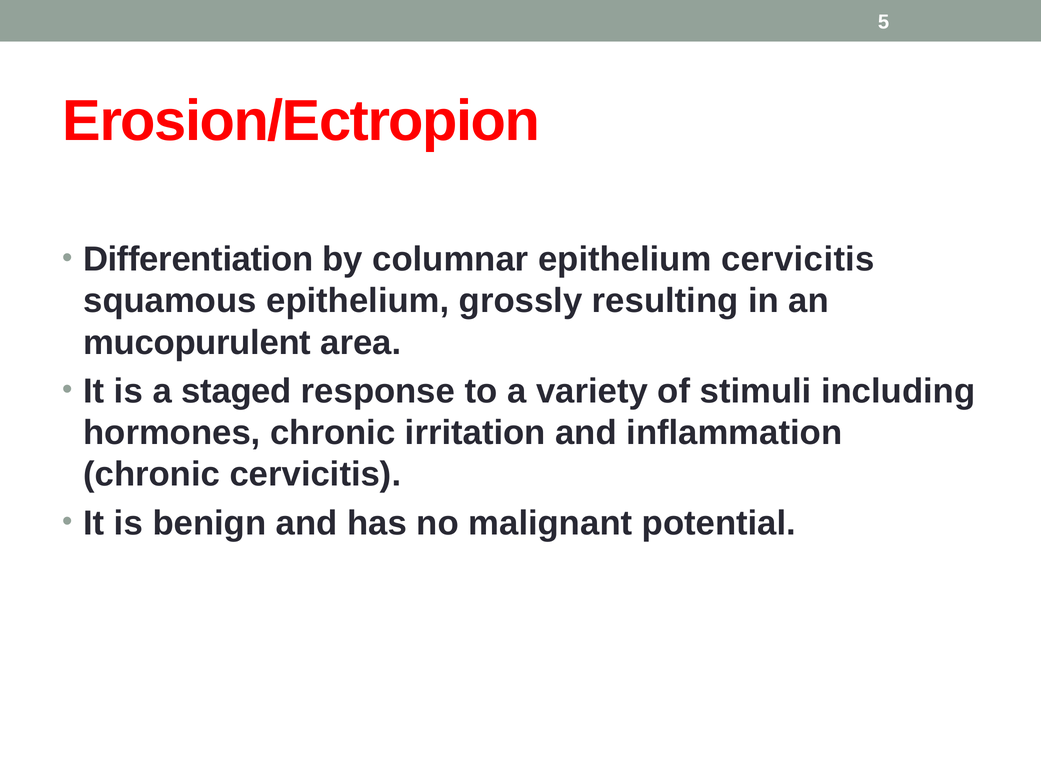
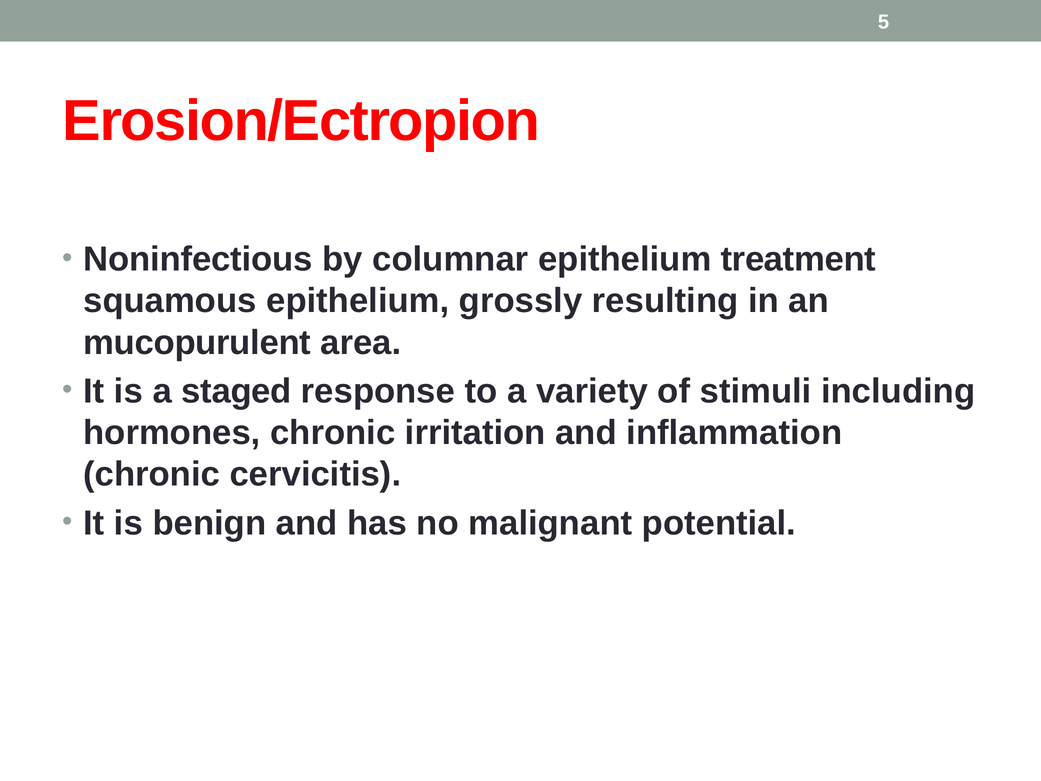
Differentiation: Differentiation -> Noninfectious
epithelium cervicitis: cervicitis -> treatment
